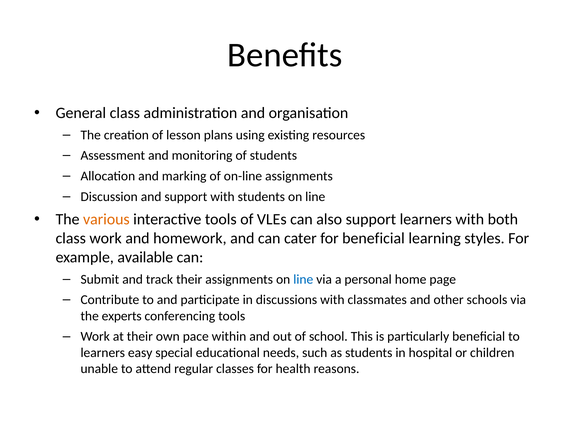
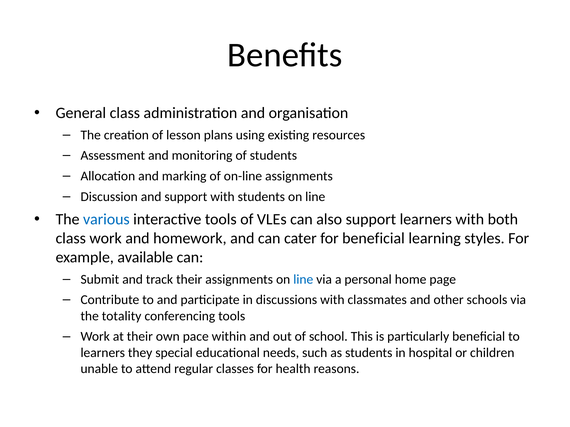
various colour: orange -> blue
experts: experts -> totality
easy: easy -> they
